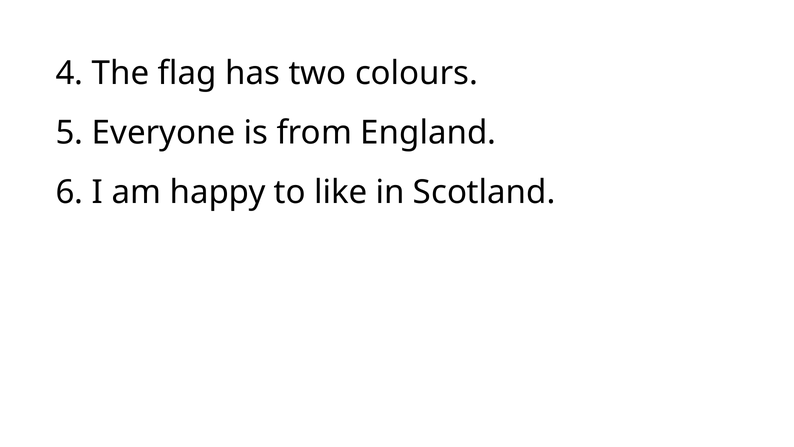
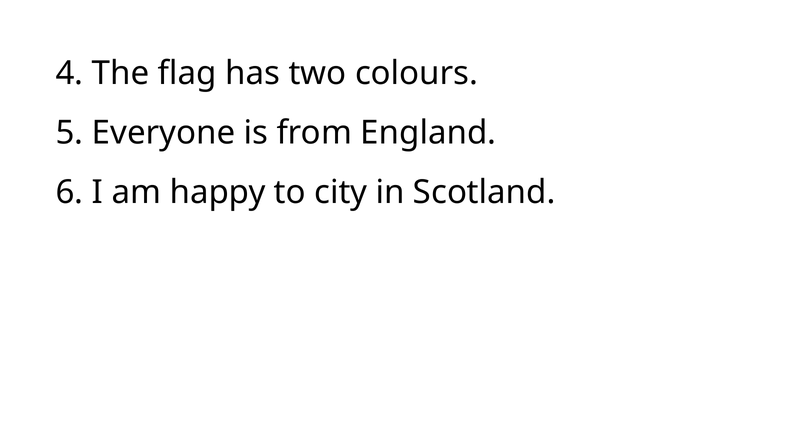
like: like -> city
